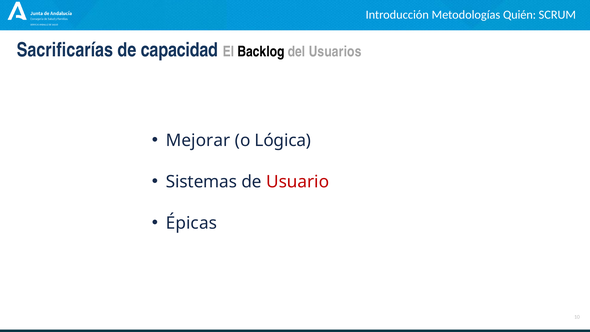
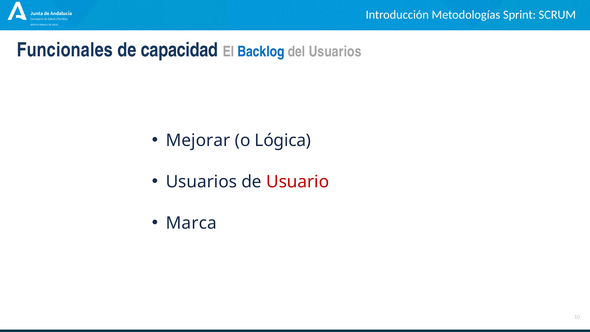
Quién: Quién -> Sprint
Sacrificarías: Sacrificarías -> Funcionales
Backlog colour: black -> blue
Sistemas at (201, 182): Sistemas -> Usuarios
Épicas: Épicas -> Marca
